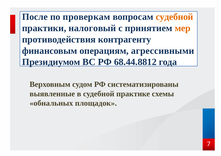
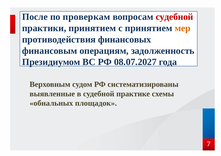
судебной at (174, 17) colour: orange -> red
практики налоговый: налоговый -> принятием
контрагенту: контрагенту -> финансовых
агрессивными: агрессивными -> задолженность
68.44.8812: 68.44.8812 -> 08.07.2027
